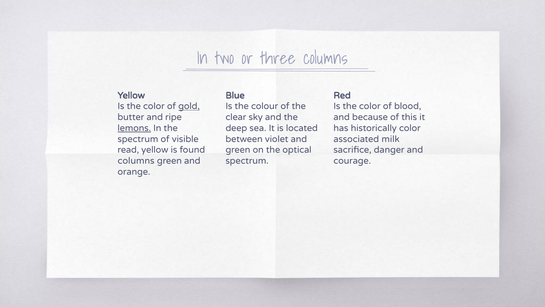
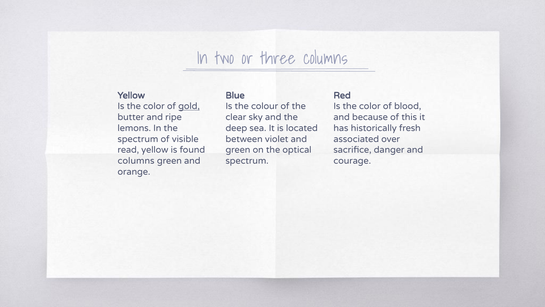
lemons underline: present -> none
historically color: color -> fresh
milk: milk -> over
